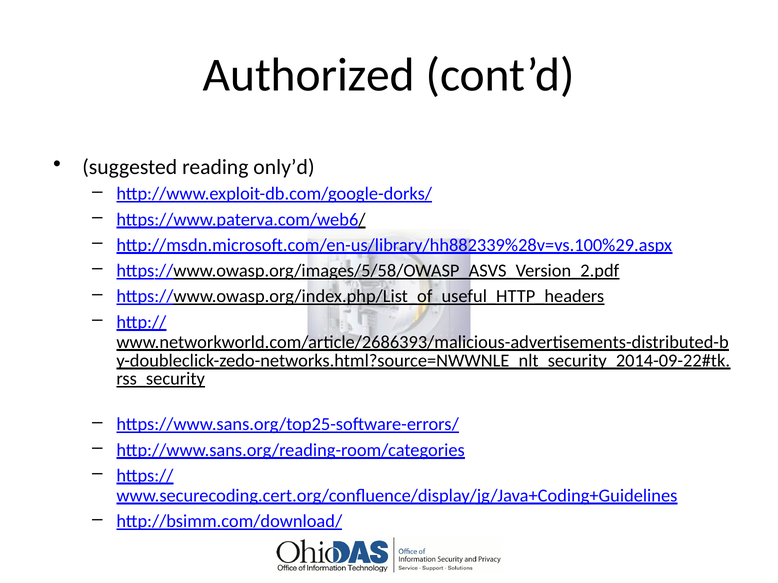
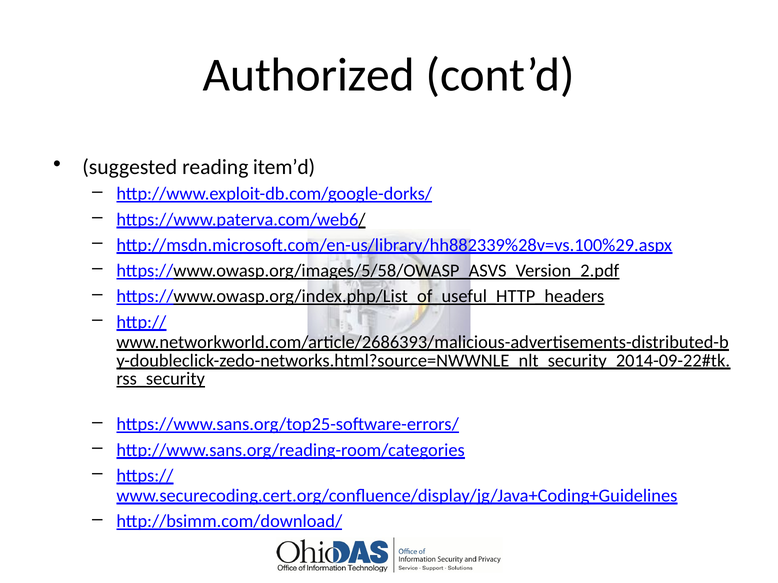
only’d: only’d -> item’d
